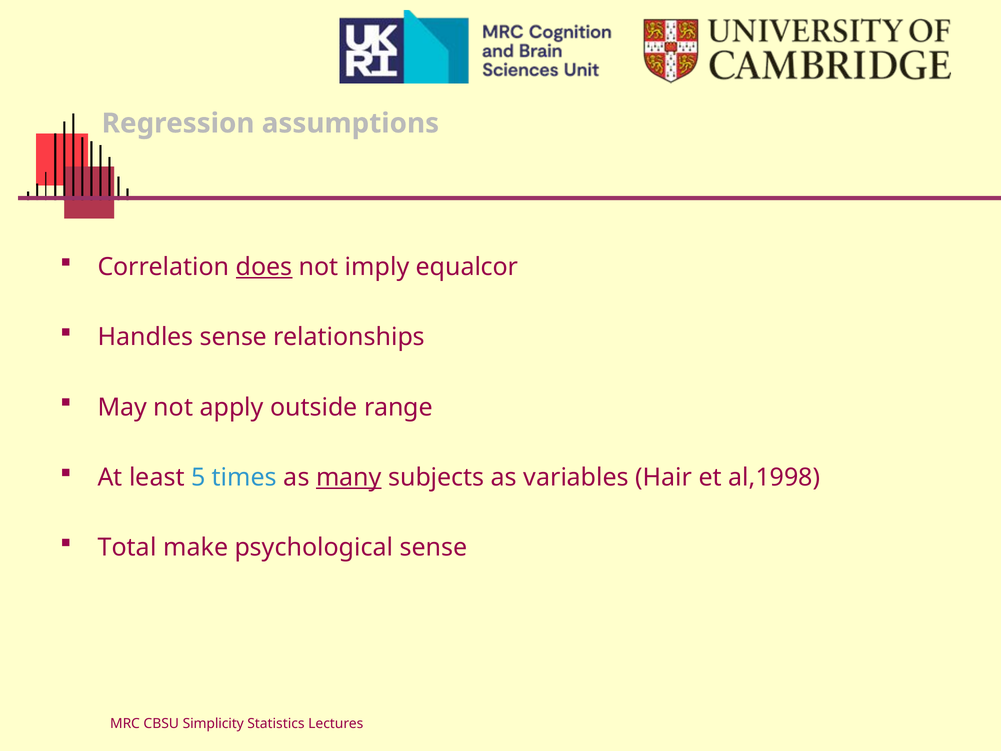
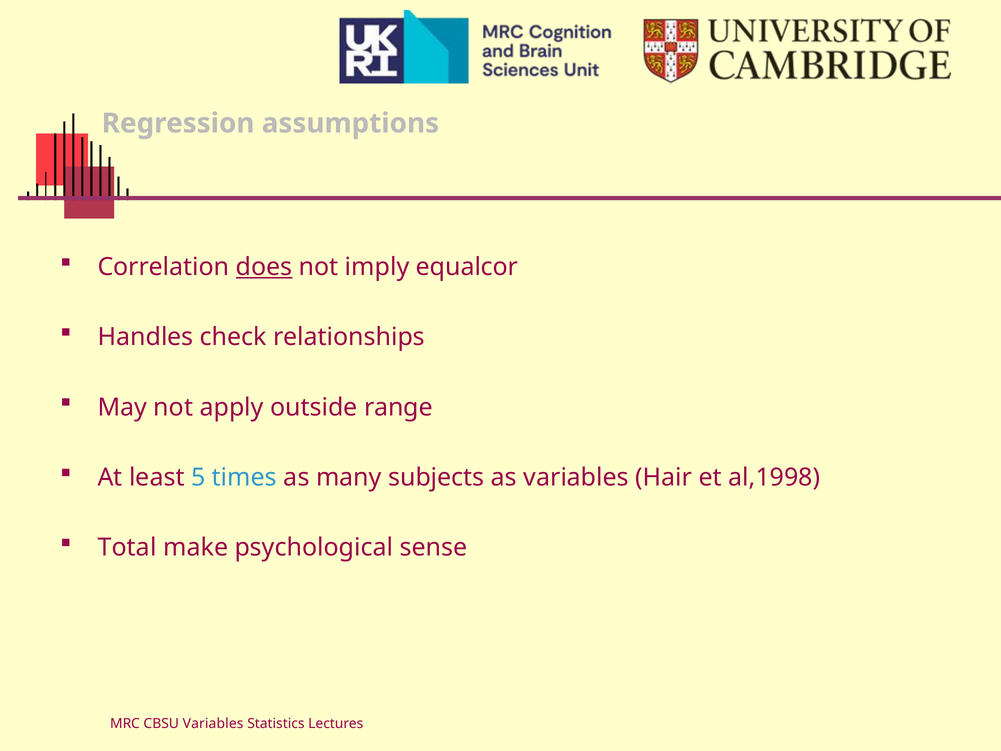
Handles sense: sense -> check
many underline: present -> none
CBSU Simplicity: Simplicity -> Variables
